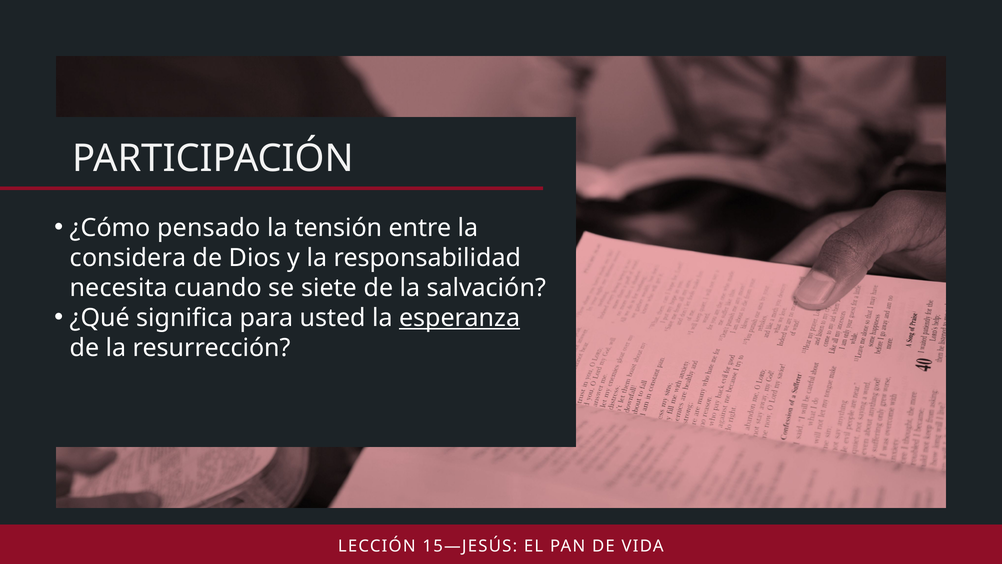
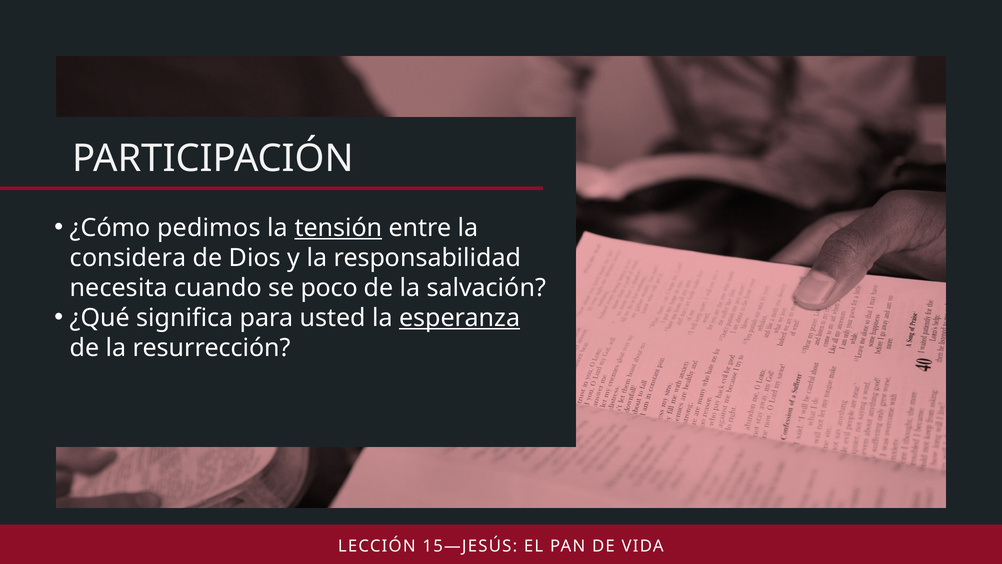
pensado: pensado -> pedimos
tensión underline: none -> present
siete: siete -> poco
